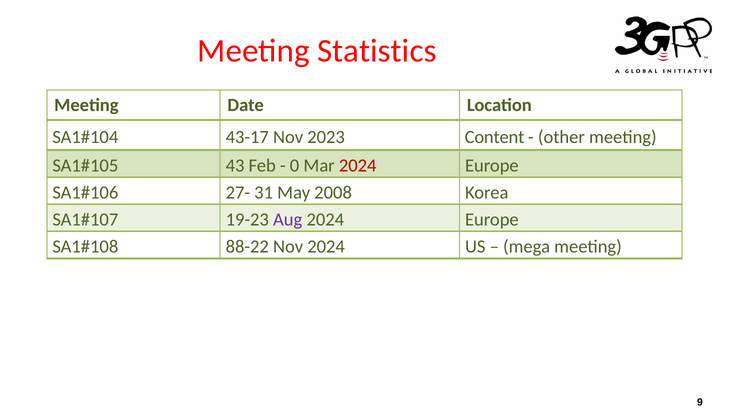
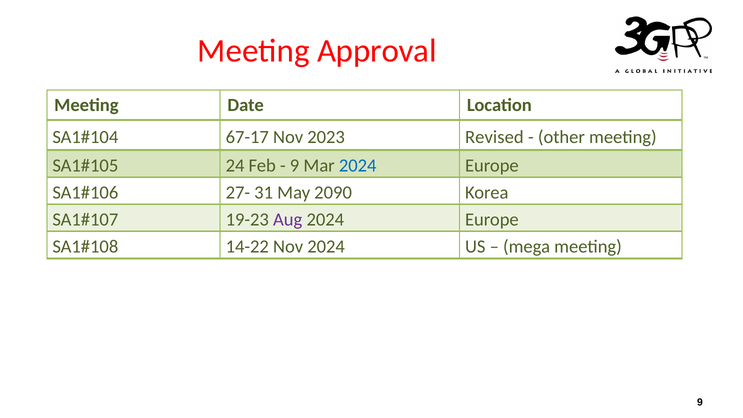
Statistics: Statistics -> Approval
43-17: 43-17 -> 67-17
Content: Content -> Revised
43: 43 -> 24
0 at (295, 166): 0 -> 9
2024 at (358, 166) colour: red -> blue
2008: 2008 -> 2090
88-22: 88-22 -> 14-22
